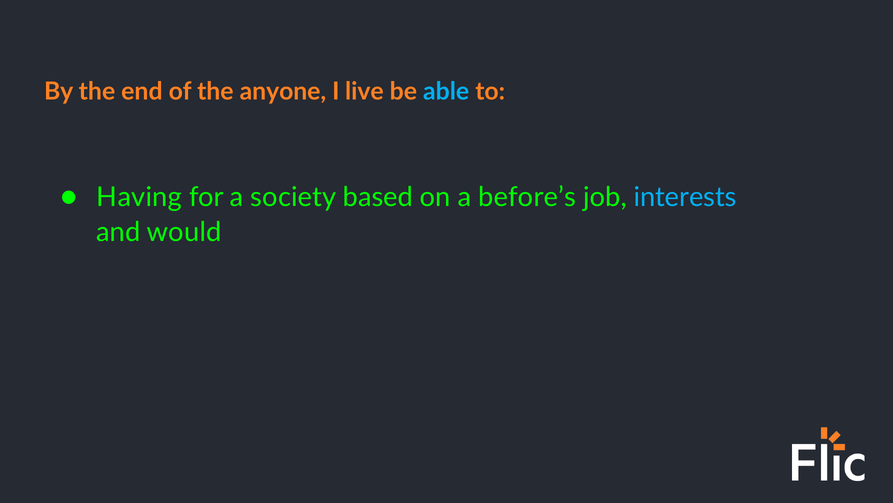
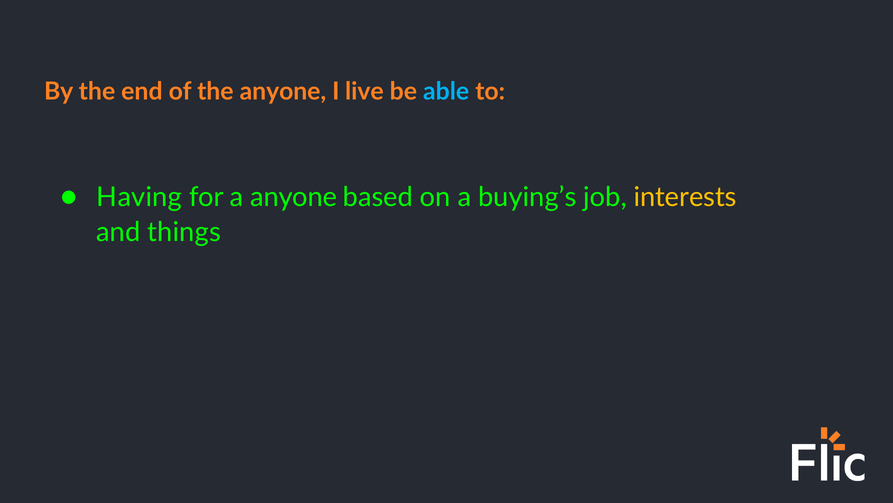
a society: society -> anyone
before’s: before’s -> buying’s
interests colour: light blue -> yellow
would: would -> things
